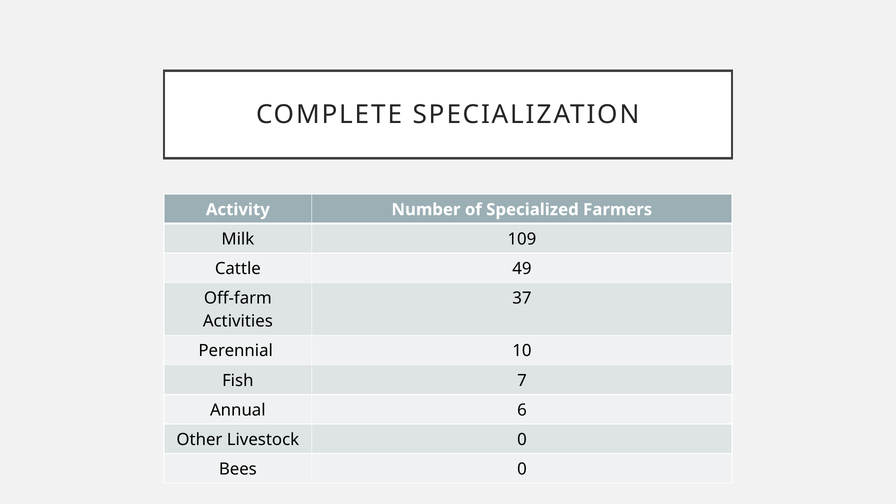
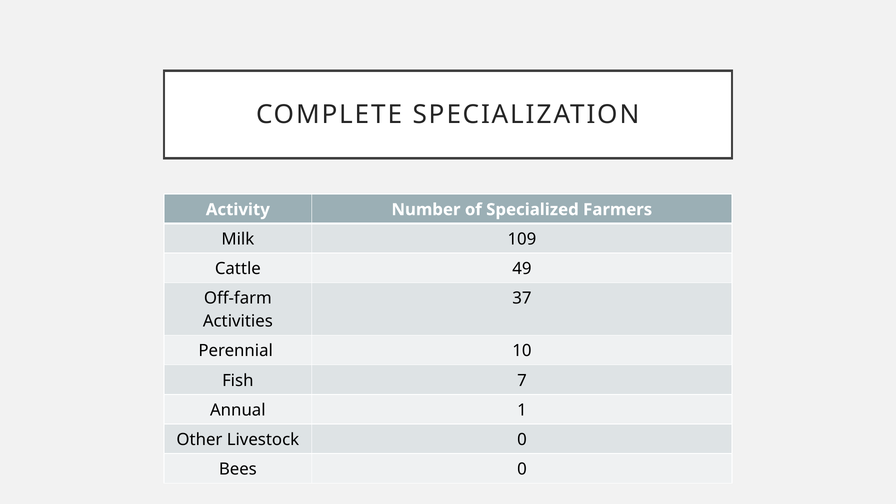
6: 6 -> 1
